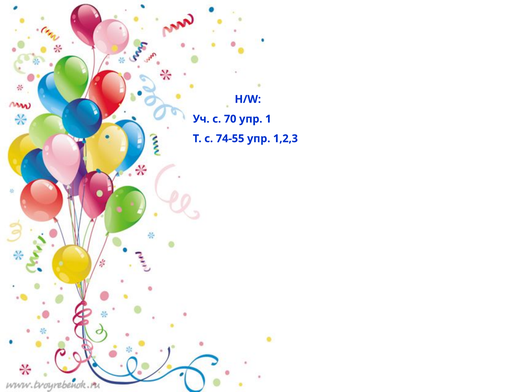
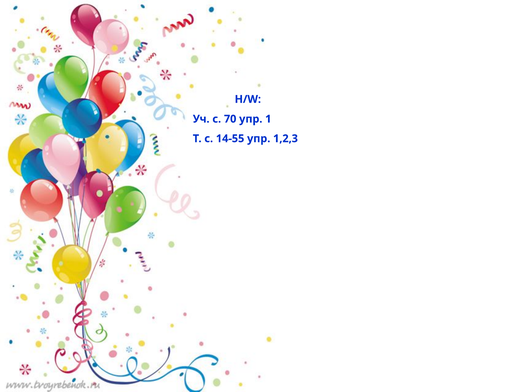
74-55: 74-55 -> 14-55
